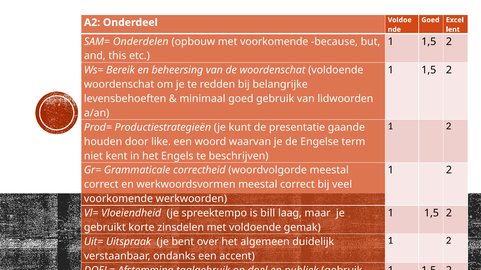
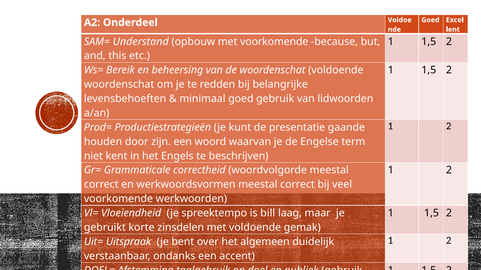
Onderdelen: Onderdelen -> Understand
like: like -> zijn
